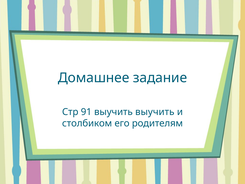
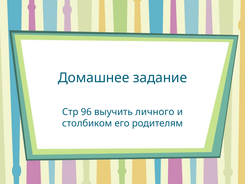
91: 91 -> 96
выучить выучить: выучить -> личного
